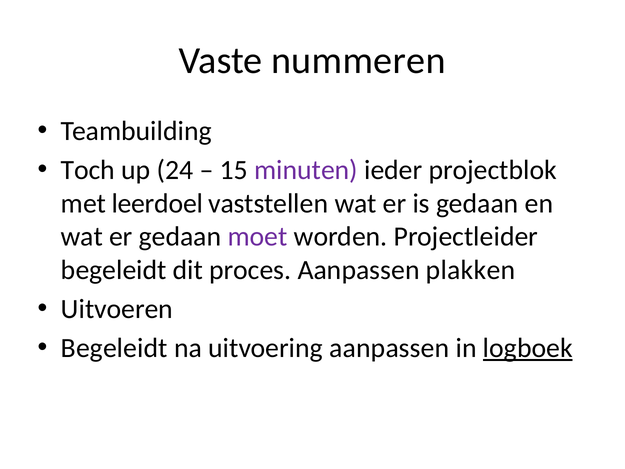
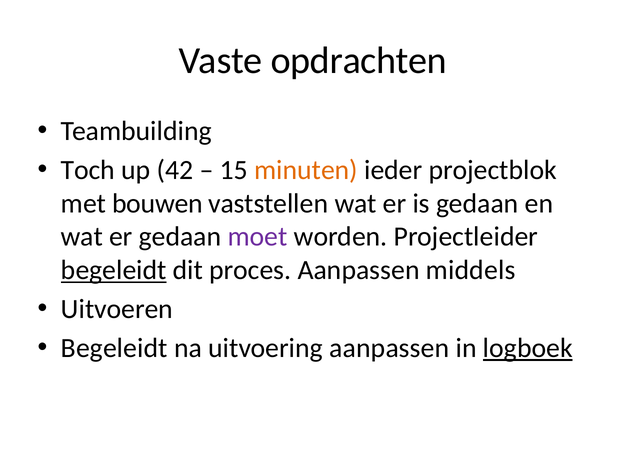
nummeren: nummeren -> opdrachten
24: 24 -> 42
minuten colour: purple -> orange
leerdoel: leerdoel -> bouwen
begeleidt at (114, 270) underline: none -> present
plakken: plakken -> middels
